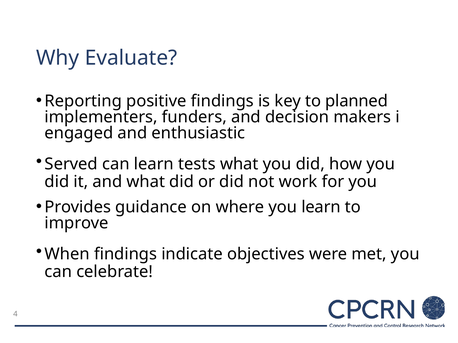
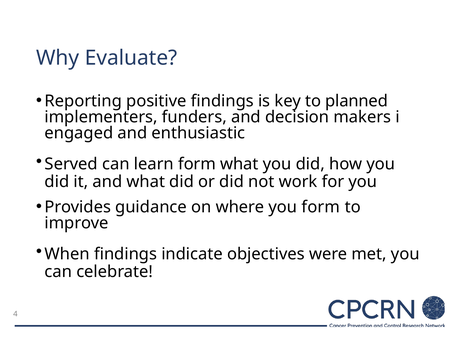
learn tests: tests -> form
you learn: learn -> form
